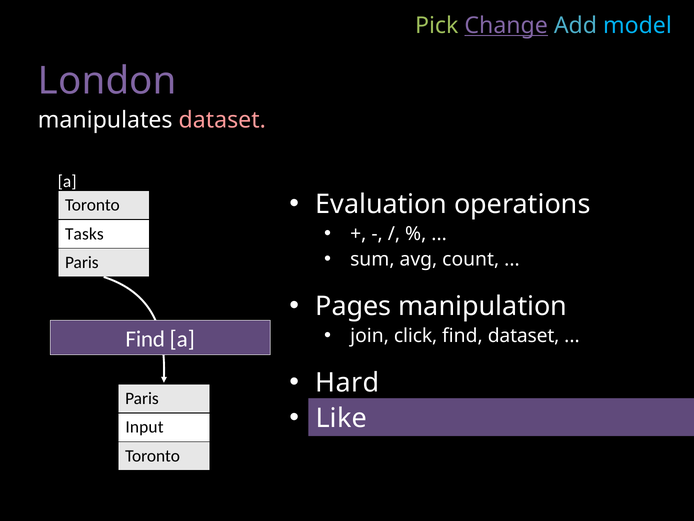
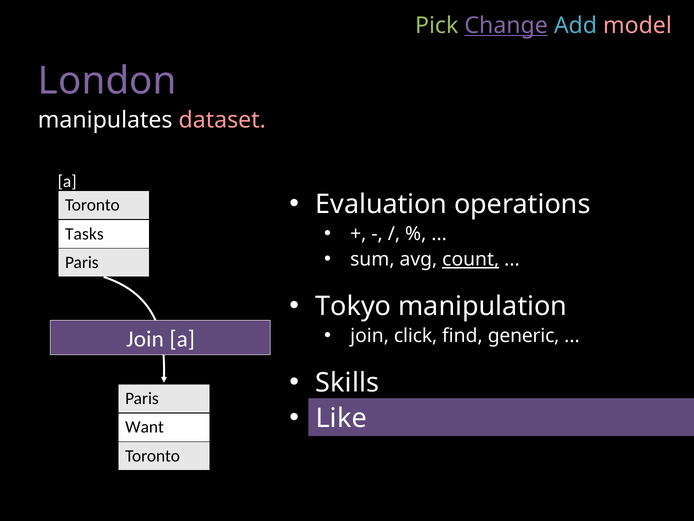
model colour: light blue -> pink
count underline: none -> present
Pages: Pages -> Tokyo
find dataset: dataset -> generic
Find at (145, 339): Find -> Join
Hard: Hard -> Skills
Input: Input -> Want
